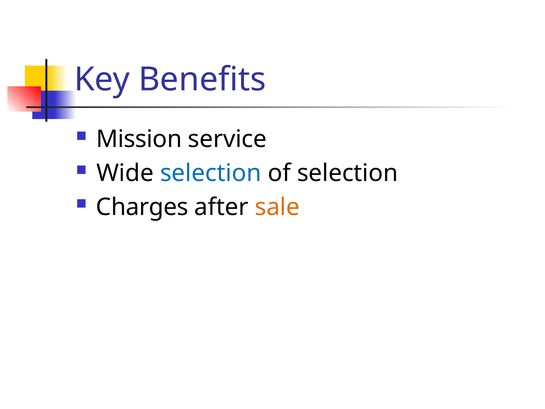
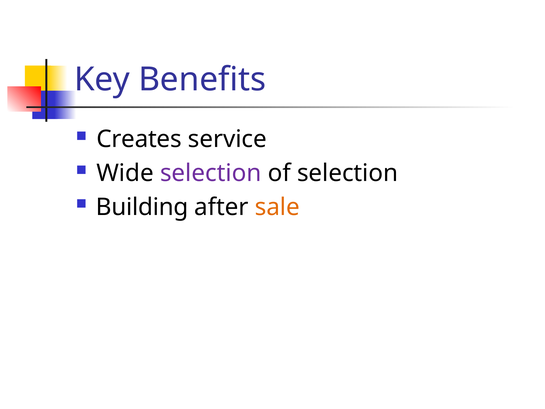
Mission: Mission -> Creates
selection at (211, 173) colour: blue -> purple
Charges: Charges -> Building
